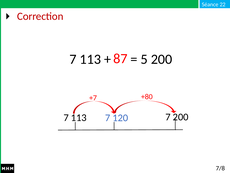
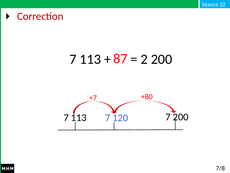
5: 5 -> 2
